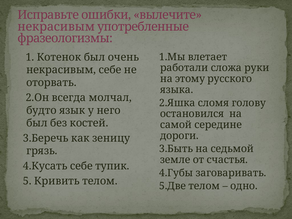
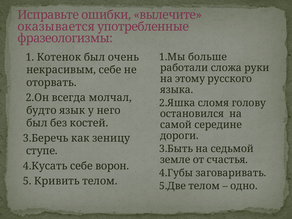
некрасивым at (56, 27): некрасивым -> оказывается
влетает: влетает -> больше
грязь: грязь -> ступе
тупик: тупик -> ворон
